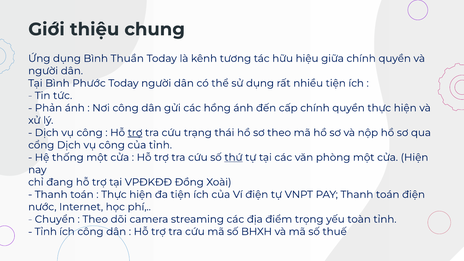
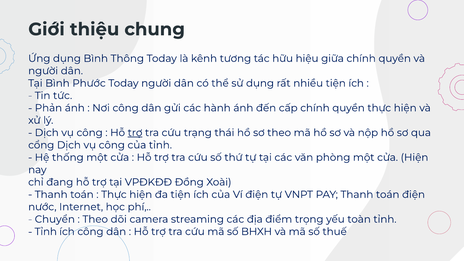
Thuần: Thuần -> Thông
hồng: hồng -> hành
thứ underline: present -> none
